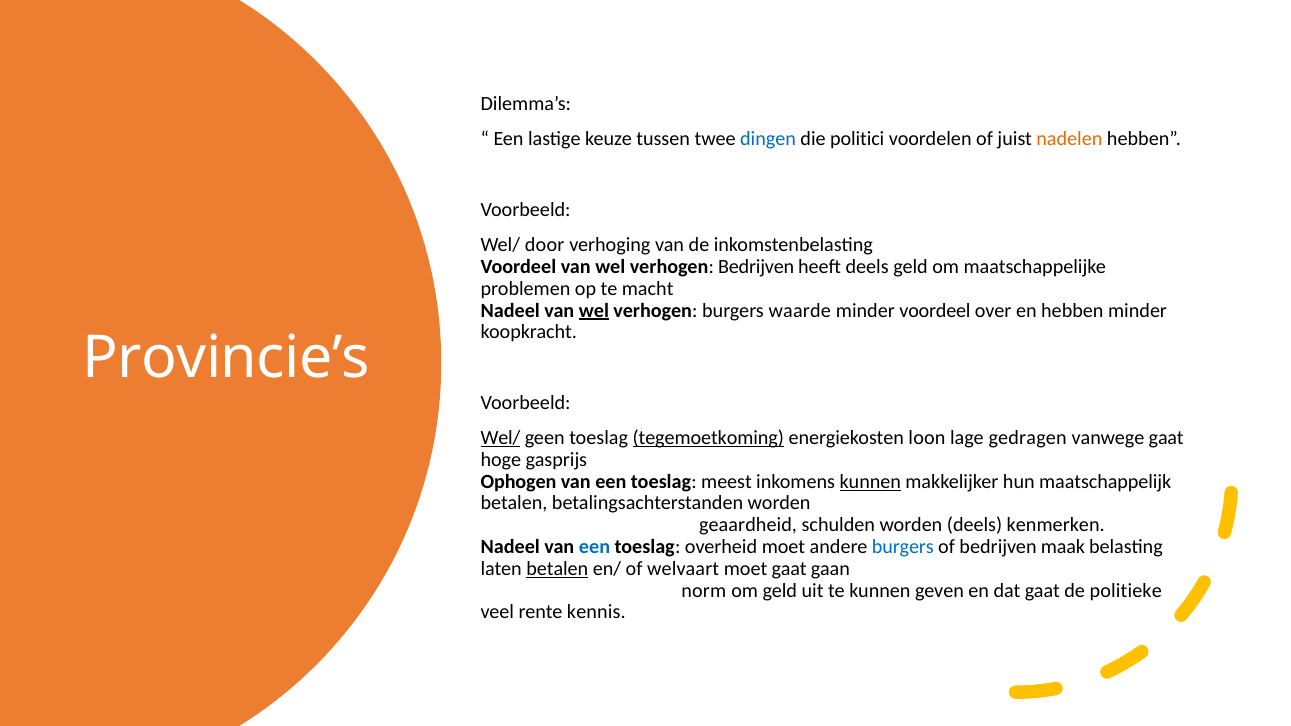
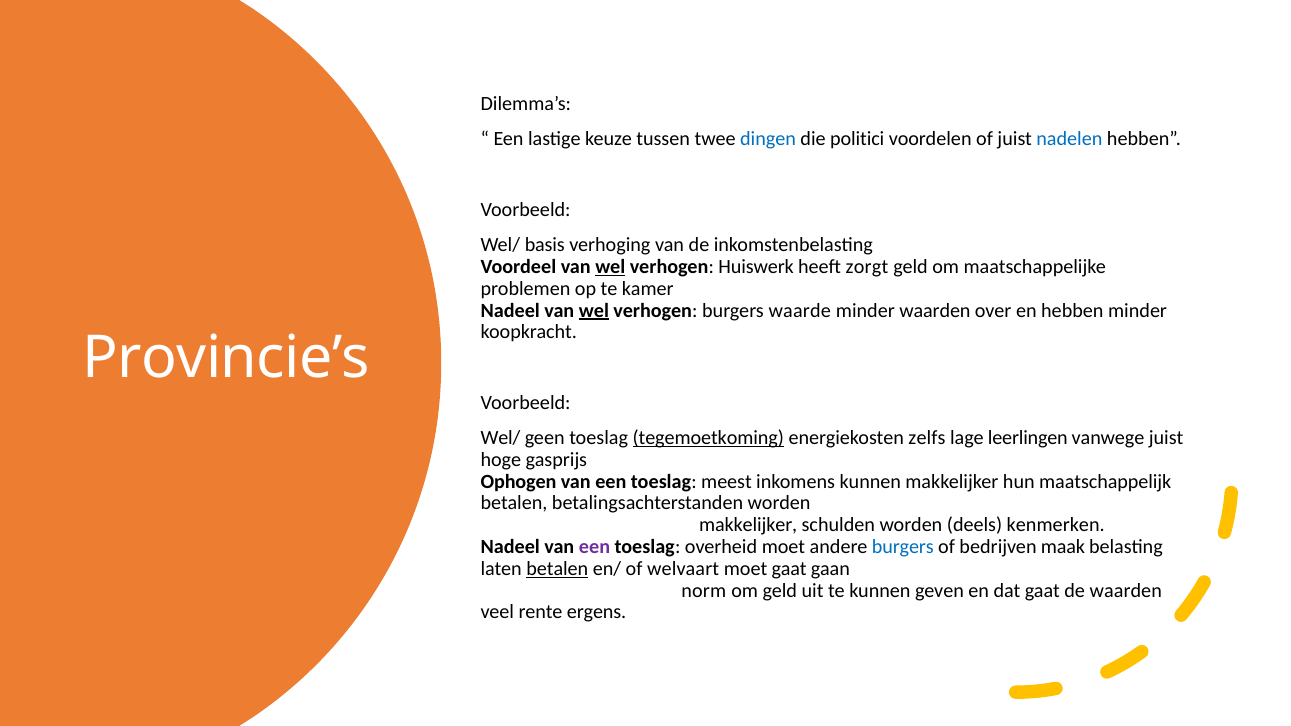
nadelen colour: orange -> blue
door: door -> basis
wel at (610, 267) underline: none -> present
verhogen Bedrijven: Bedrijven -> Huiswerk
heeft deels: deels -> zorgt
macht: macht -> kamer
minder voordeel: voordeel -> waarden
Wel/ at (500, 438) underline: present -> none
loon: loon -> zelfs
gedragen: gedragen -> leerlingen
vanwege gaat: gaat -> juist
kunnen at (870, 482) underline: present -> none
geaardheid at (748, 525): geaardheid -> makkelijker
een at (594, 547) colour: blue -> purple
de politieke: politieke -> waarden
kennis: kennis -> ergens
